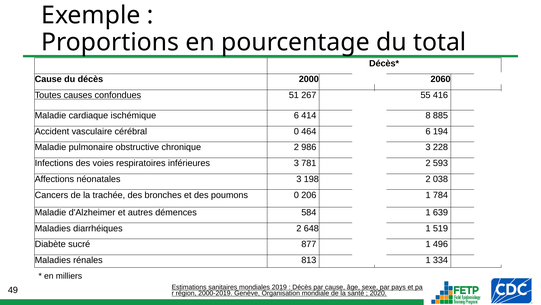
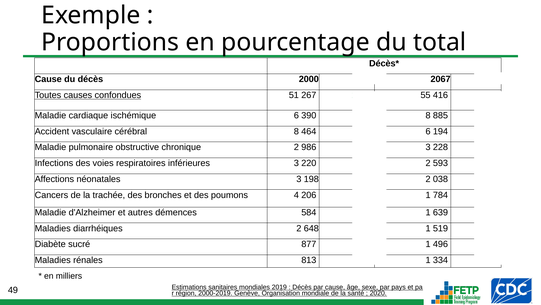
2060: 2060 -> 2067
414: 414 -> 390
cérébral 0: 0 -> 8
781: 781 -> 220
poumons 0: 0 -> 4
